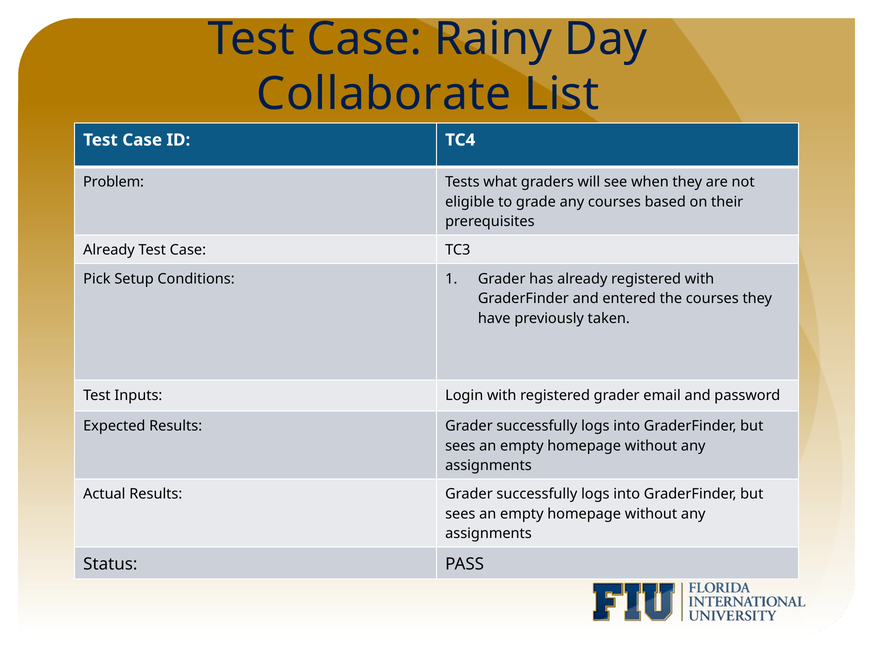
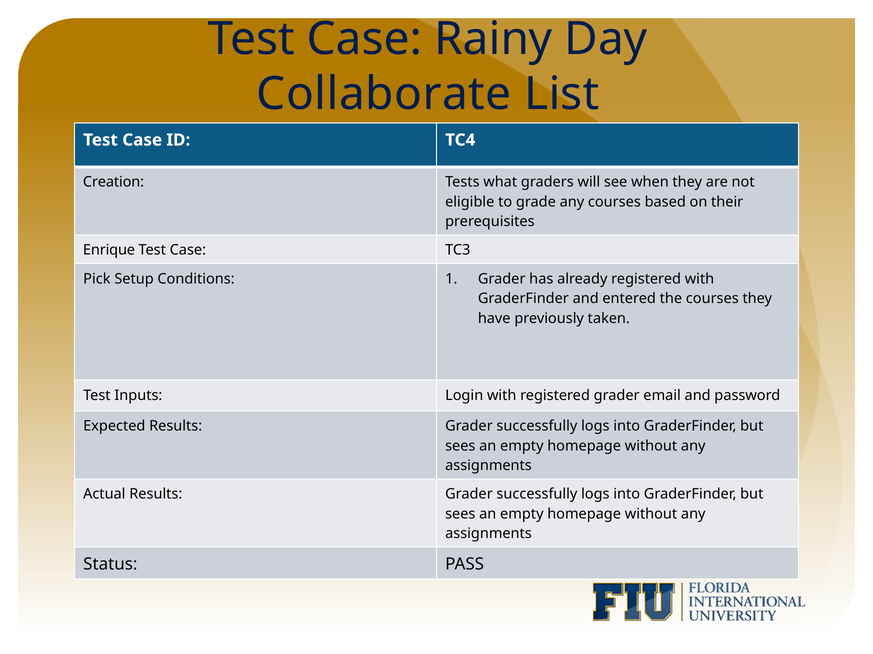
Problem: Problem -> Creation
Already at (109, 250): Already -> Enrique
